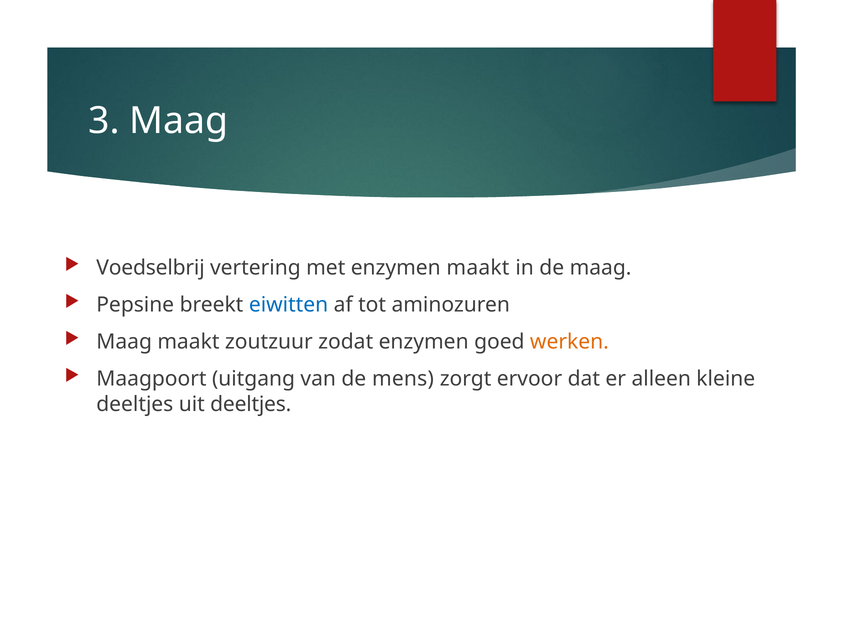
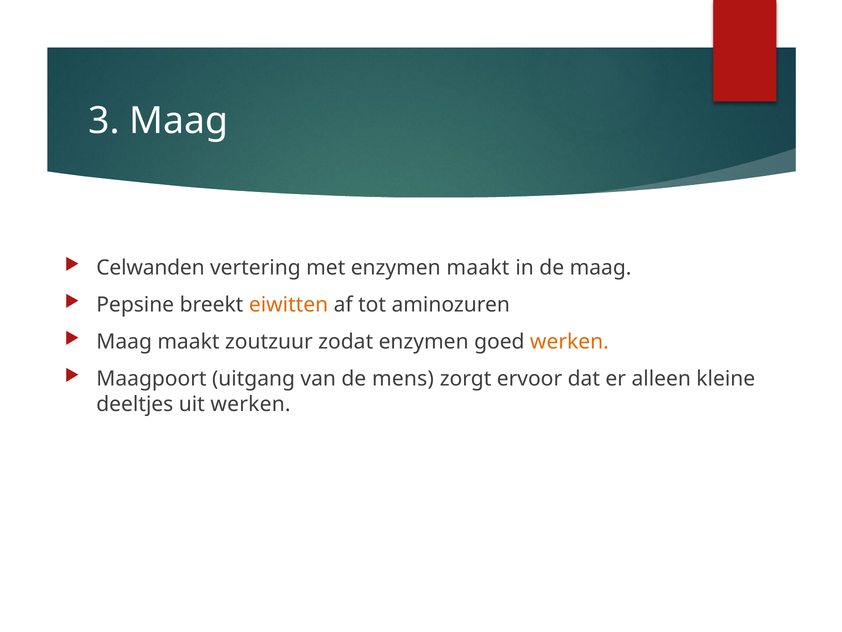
Voedselbrij: Voedselbrij -> Celwanden
eiwitten colour: blue -> orange
uit deeltjes: deeltjes -> werken
